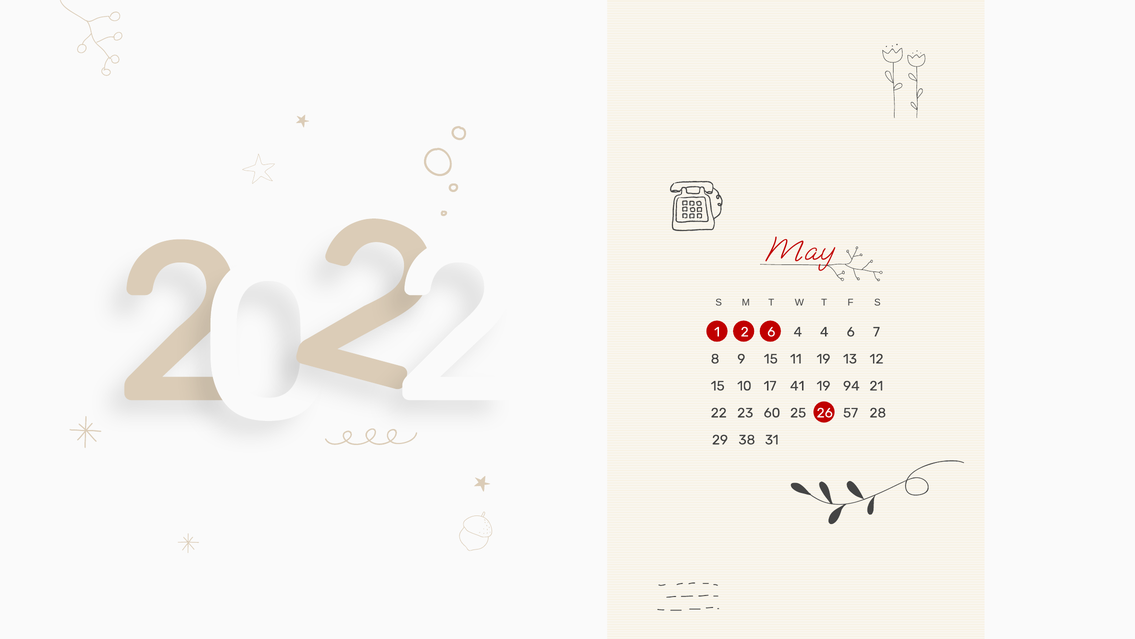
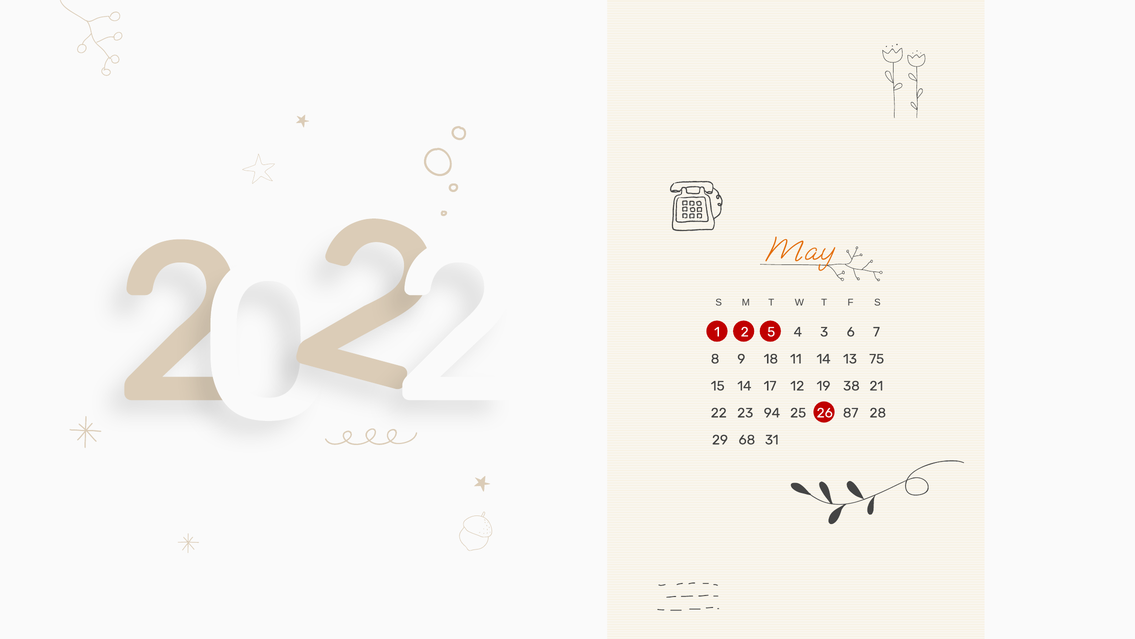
May colour: red -> orange
2 6: 6 -> 5
4 4: 4 -> 3
9 15: 15 -> 18
11 19: 19 -> 14
12: 12 -> 75
15 10: 10 -> 14
41: 41 -> 12
94: 94 -> 38
60: 60 -> 94
57: 57 -> 87
38: 38 -> 68
